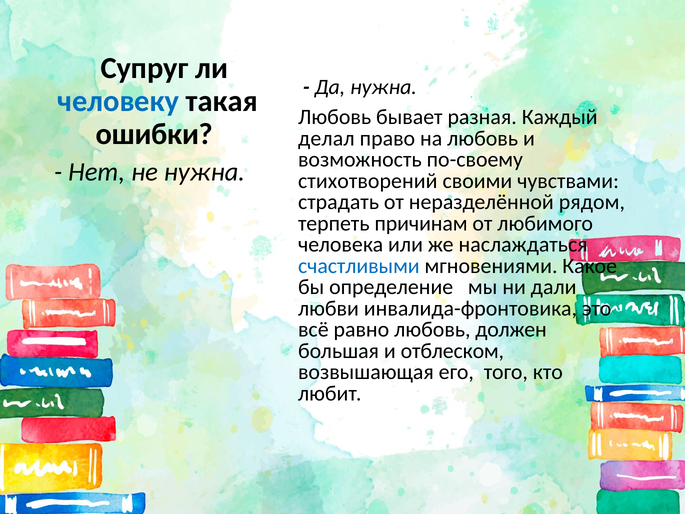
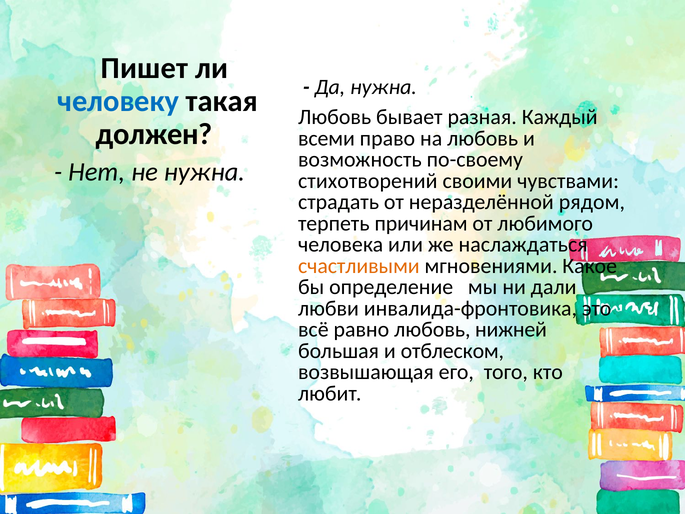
Супруг: Супруг -> Пишет
ошибки: ошибки -> должен
делал: делал -> всеми
счастливыми colour: blue -> orange
должен: должен -> нижней
